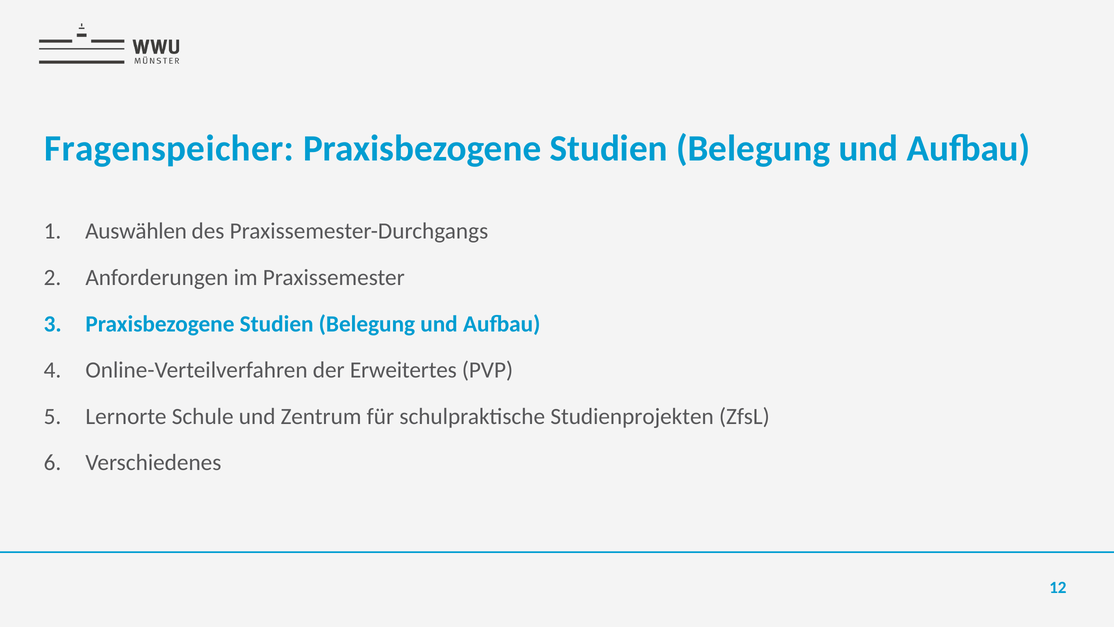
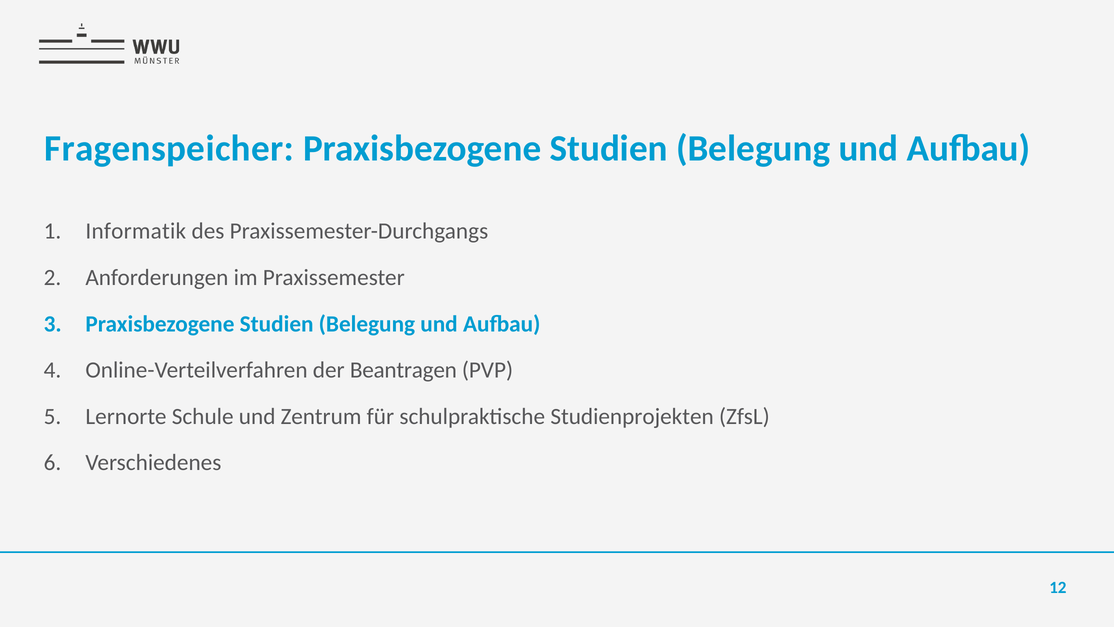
Auswählen: Auswählen -> Informatik
Erweitertes: Erweitertes -> Beantragen
